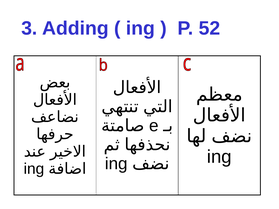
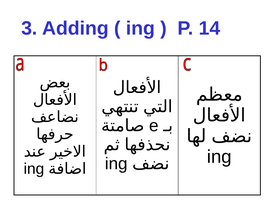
52: 52 -> 14
